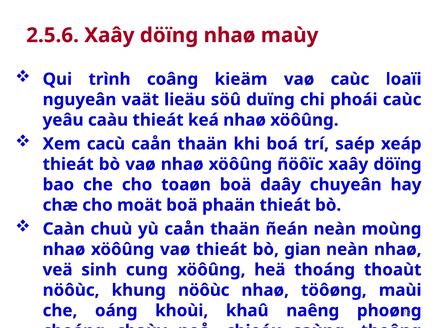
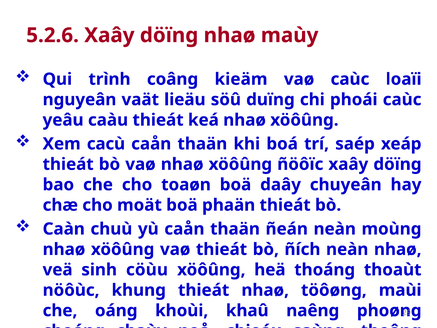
2.5.6: 2.5.6 -> 5.2.6
gian: gian -> ñích
cung: cung -> cöùu
khung nöôùc: nöôùc -> thieát
